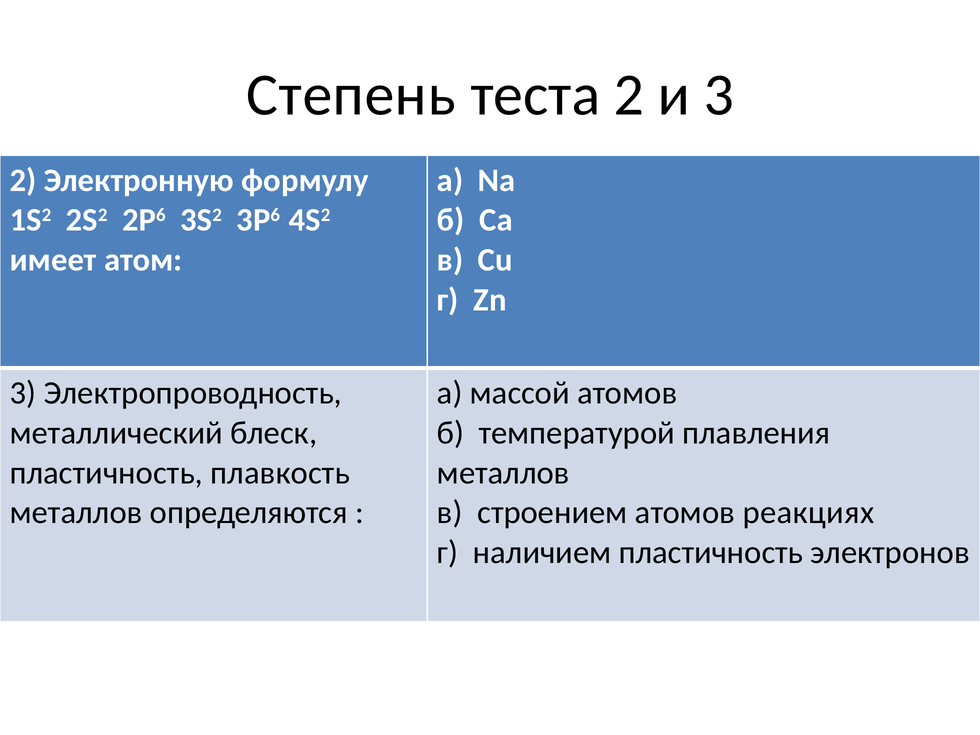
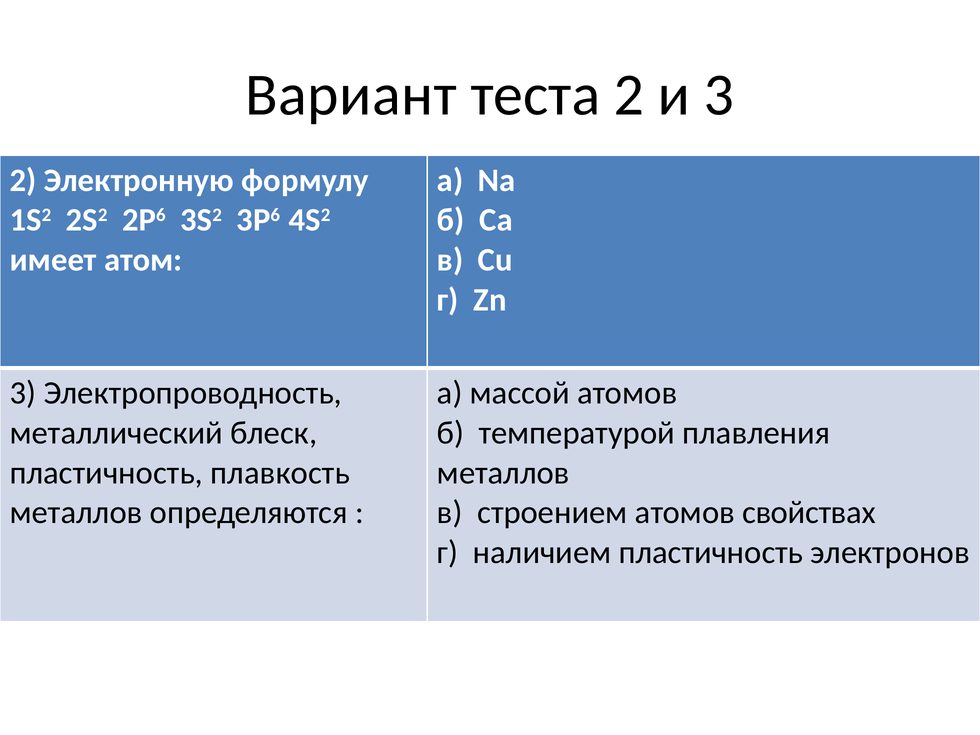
Степень: Степень -> Вариант
реакциях: реакциях -> свойствах
